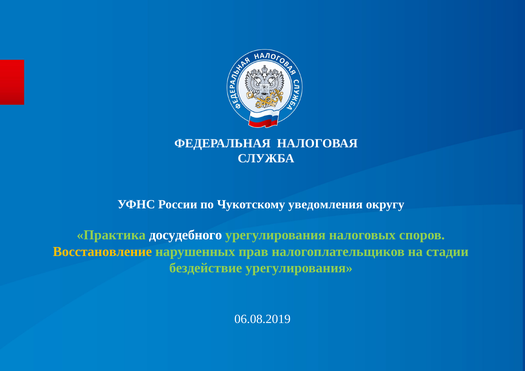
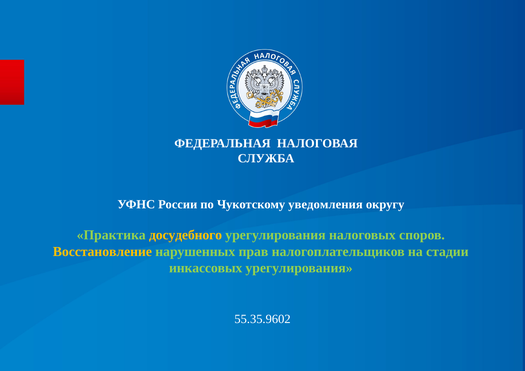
досудебного colour: white -> yellow
бездействие: бездействие -> инкассовых
06.08.2019: 06.08.2019 -> 55.35.9602
